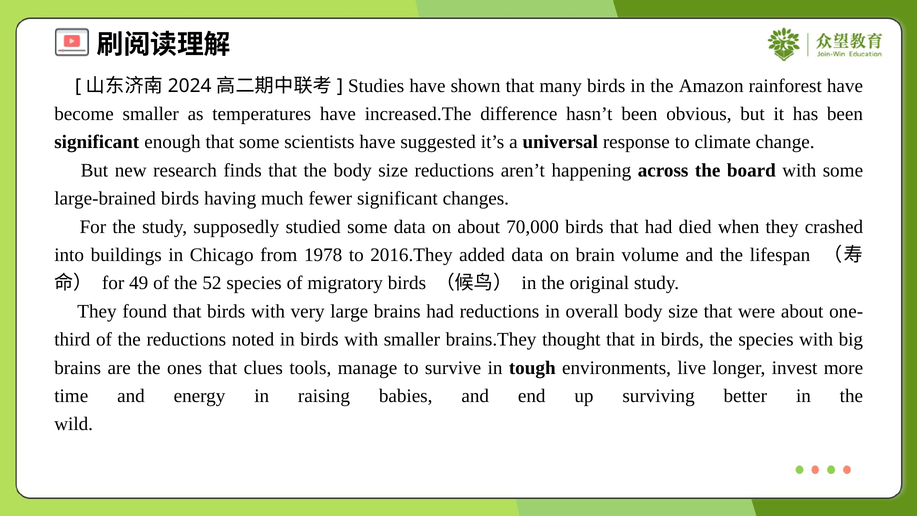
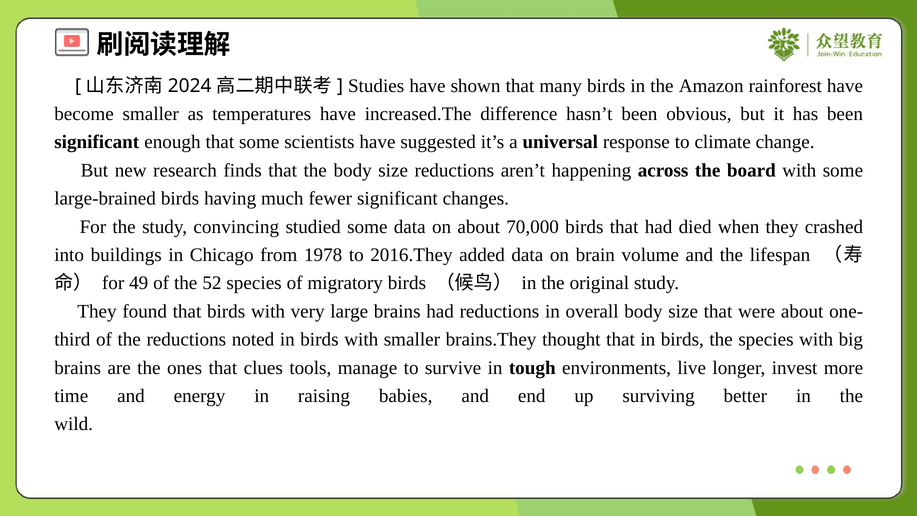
supposedly: supposedly -> convincing
